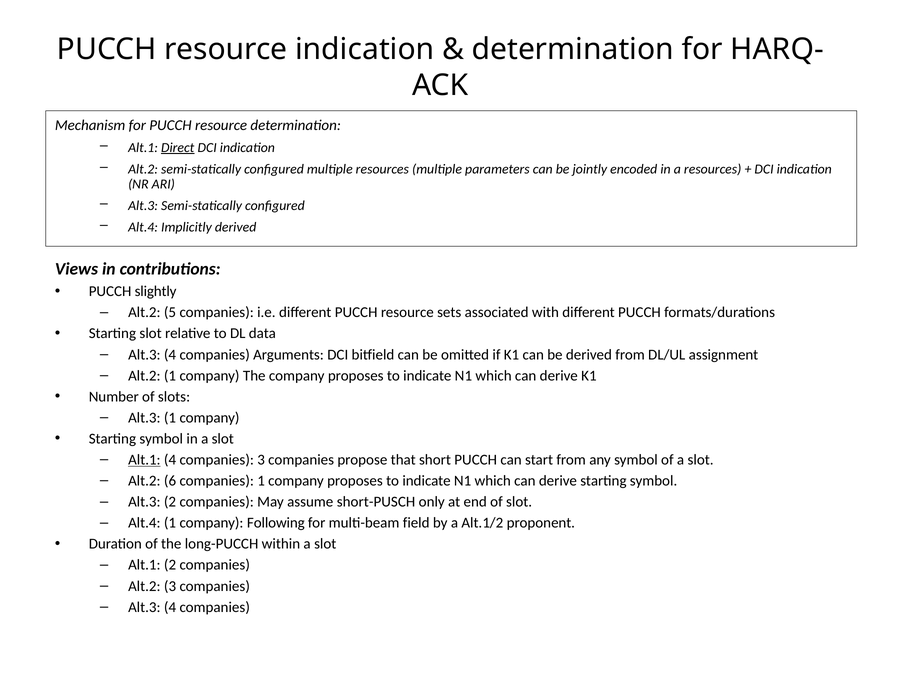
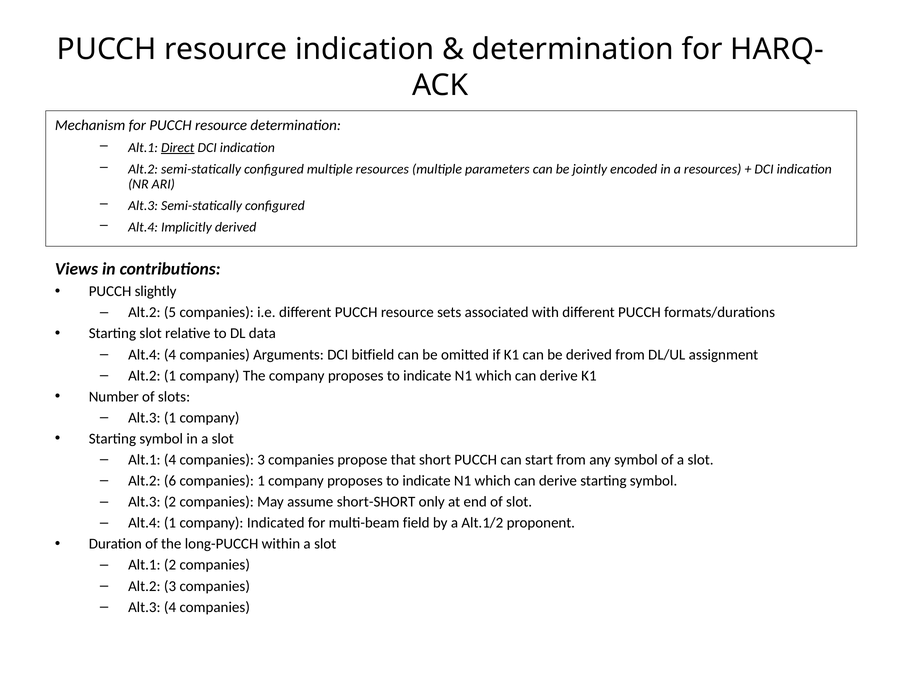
Alt.3 at (144, 354): Alt.3 -> Alt.4
Alt.1 at (144, 460) underline: present -> none
short-PUSCH: short-PUSCH -> short-SHORT
Following: Following -> Indicated
